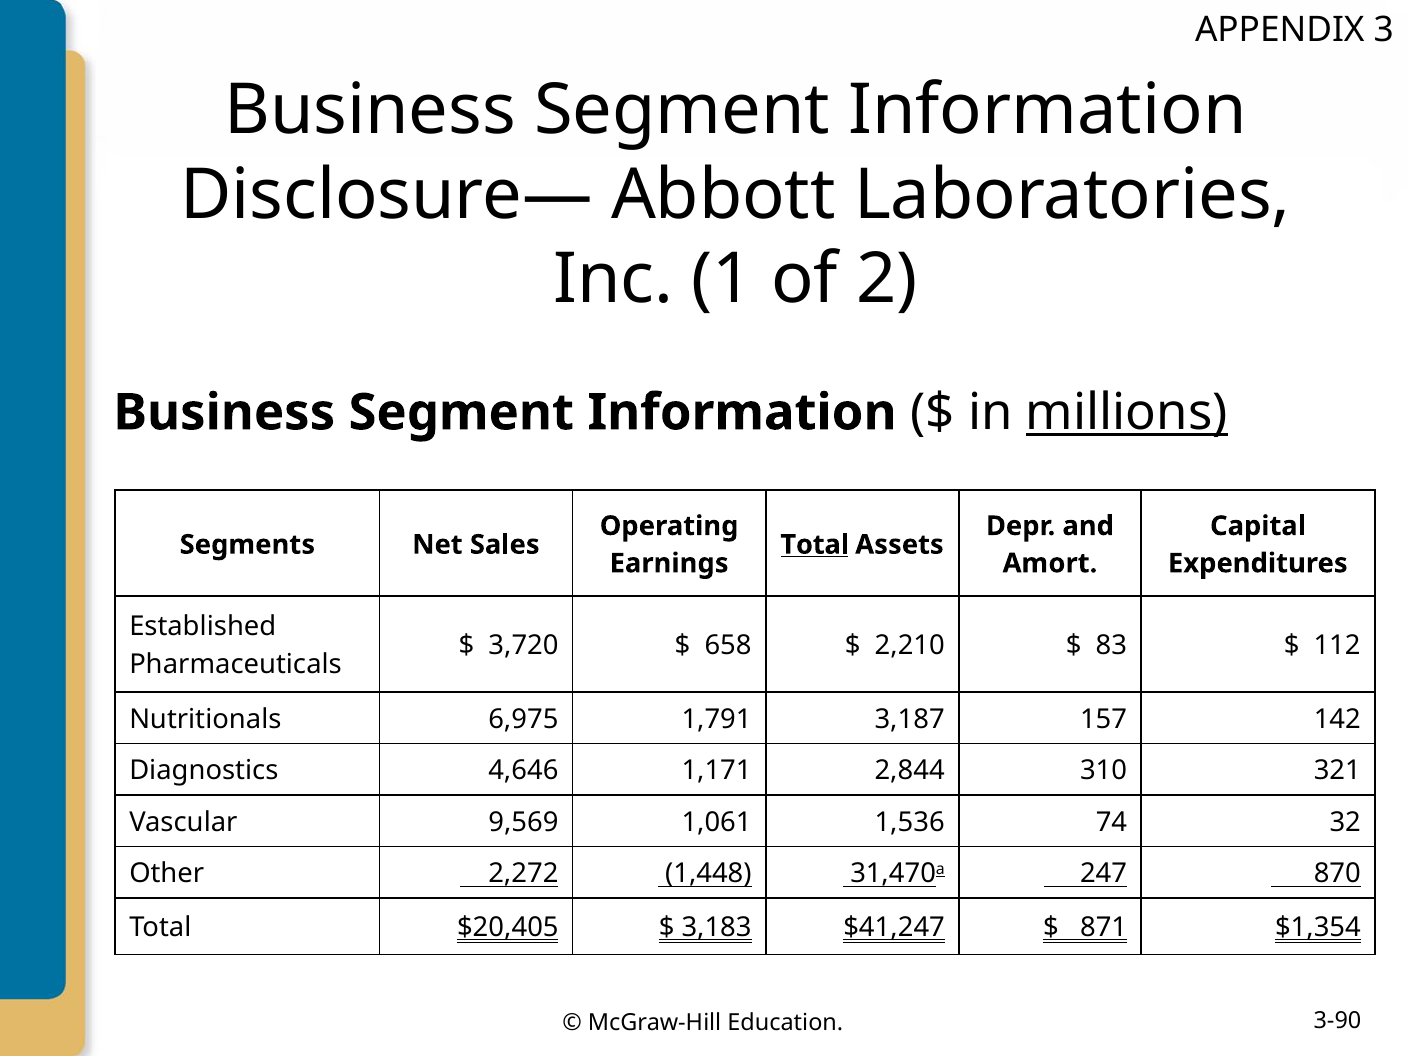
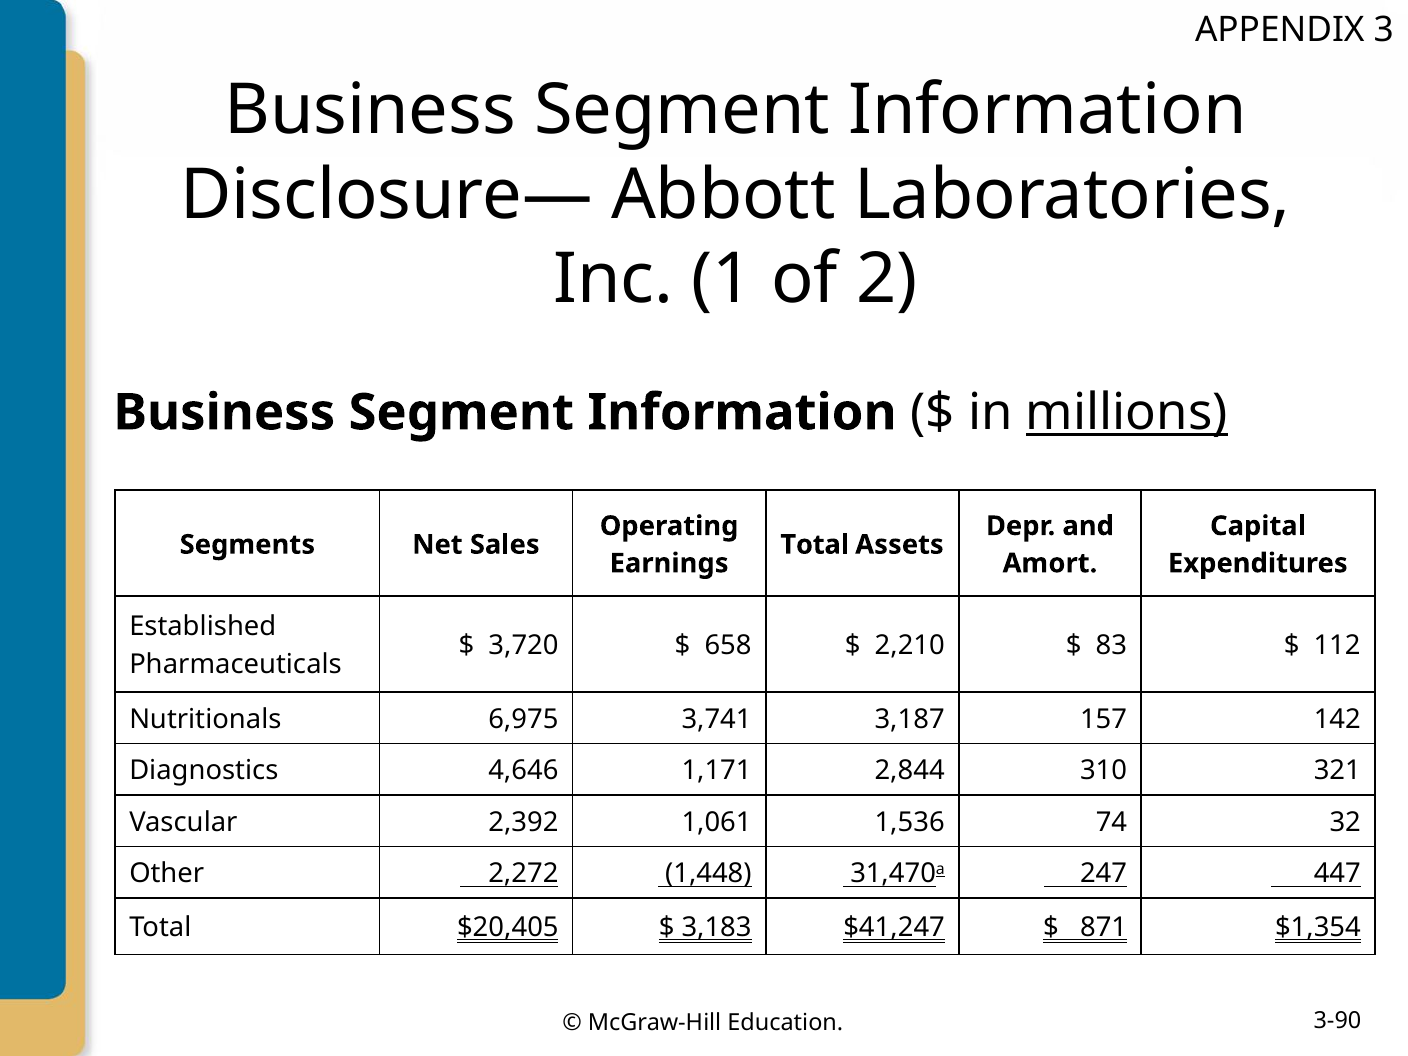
Total at (815, 545) underline: present -> none
1,791: 1,791 -> 3,741
9,569: 9,569 -> 2,392
870: 870 -> 447
